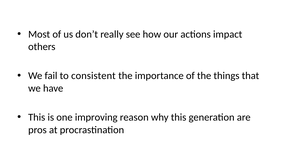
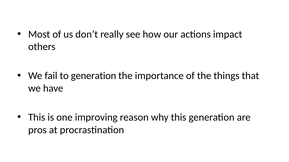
to consistent: consistent -> generation
